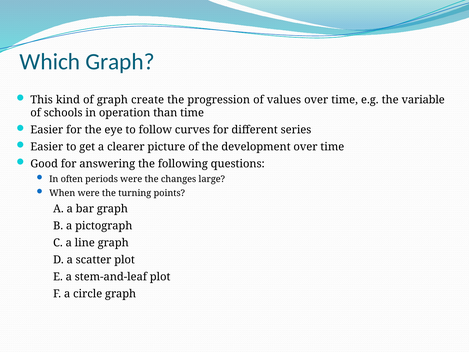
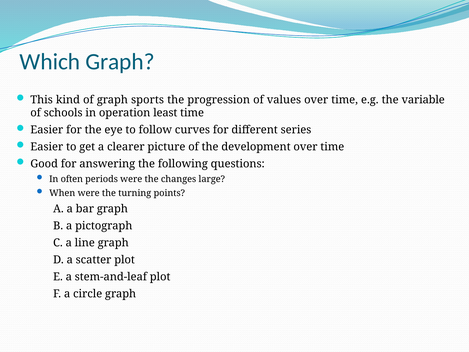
create: create -> sports
than: than -> least
